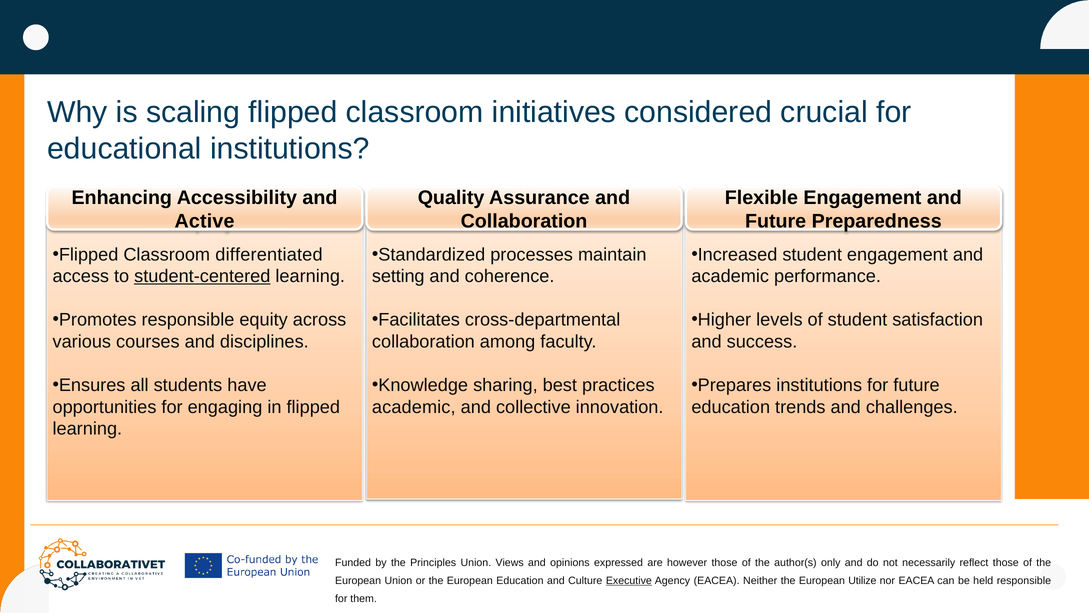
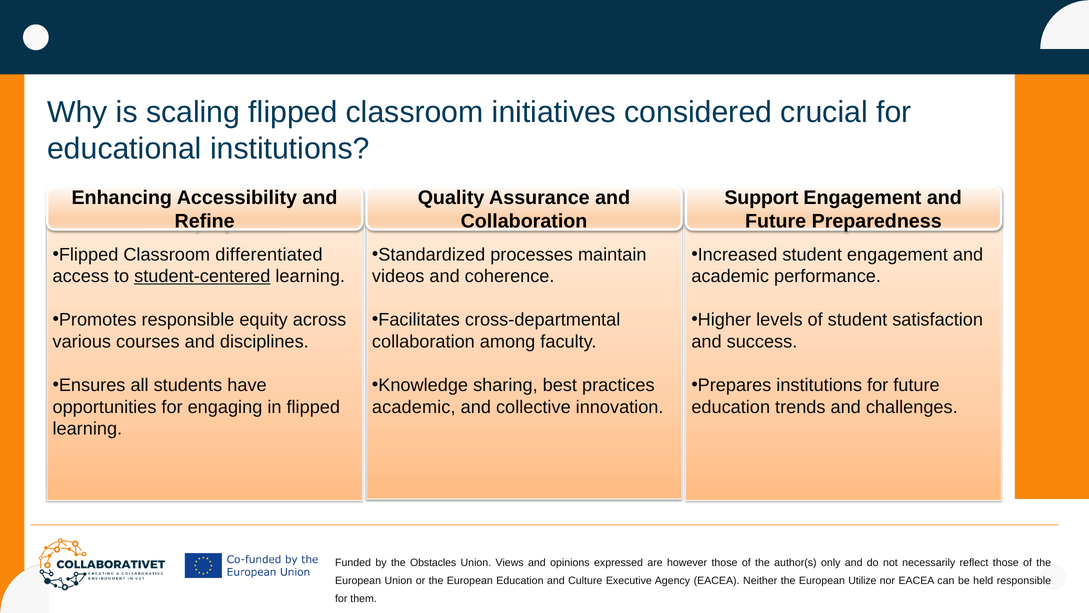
Flexible: Flexible -> Support
Active: Active -> Refine
setting: setting -> videos
Principles: Principles -> Obstacles
Executive underline: present -> none
